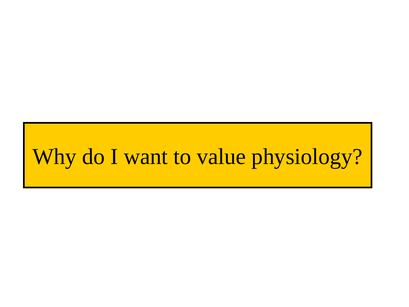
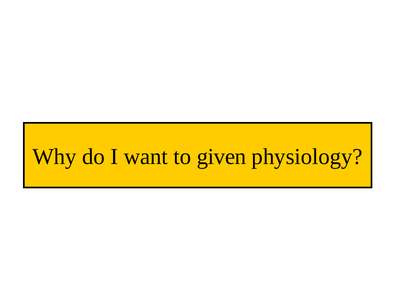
value: value -> given
